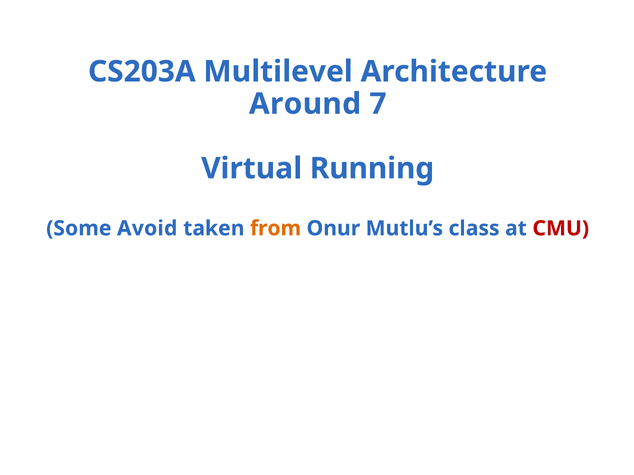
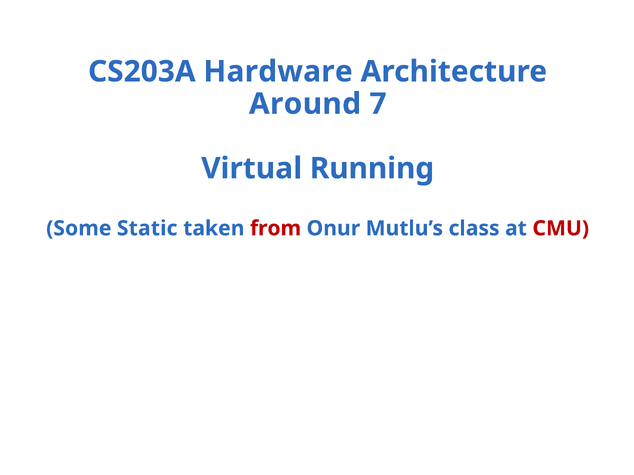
Multilevel: Multilevel -> Hardware
Avoid: Avoid -> Static
from colour: orange -> red
